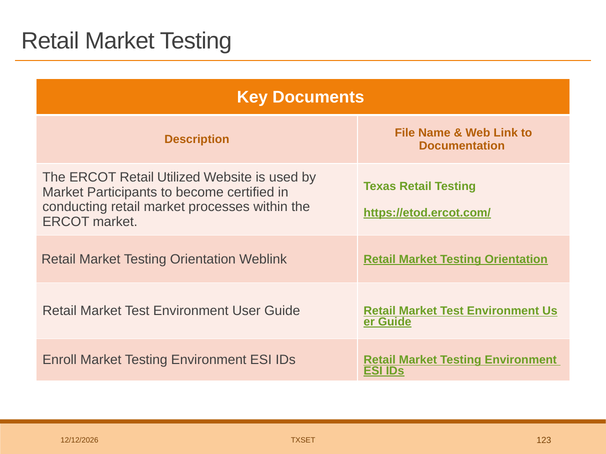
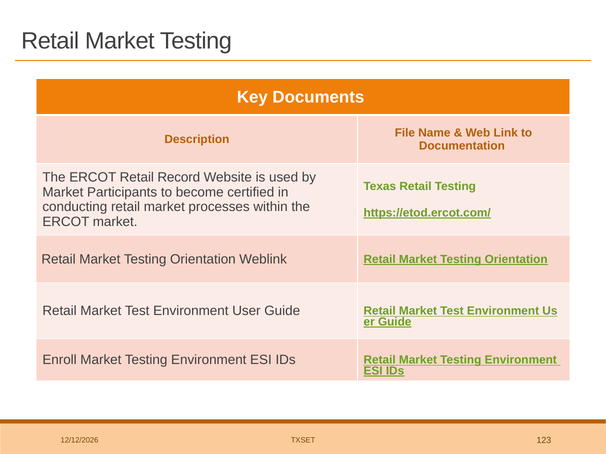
Utilized: Utilized -> Record
